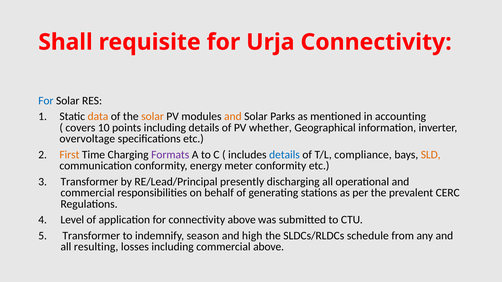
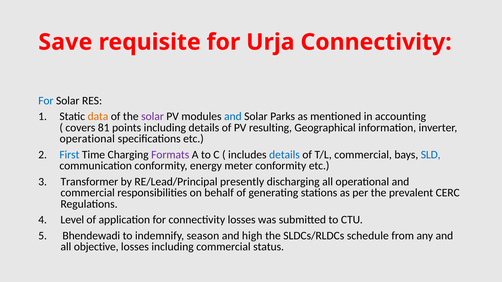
Shall: Shall -> Save
solar at (153, 117) colour: orange -> purple
and at (233, 117) colour: orange -> blue
10: 10 -> 81
whether: whether -> resulting
overvoltage at (87, 139): overvoltage -> operational
First colour: orange -> blue
T/L compliance: compliance -> commercial
SLD colour: orange -> blue
connectivity above: above -> losses
5 Transformer: Transformer -> Bhendewadi
resulting: resulting -> objective
commercial above: above -> status
